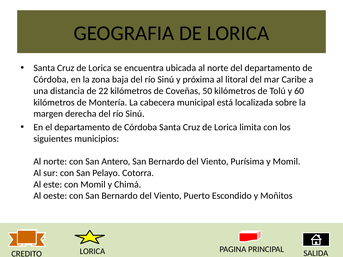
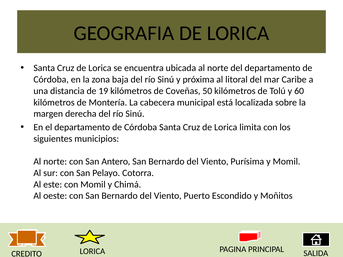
22: 22 -> 19
